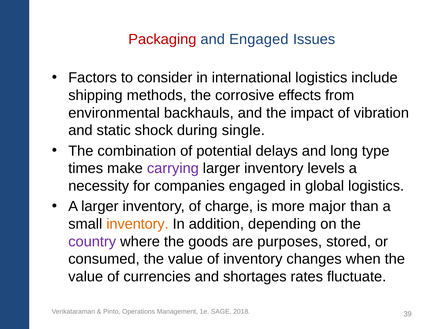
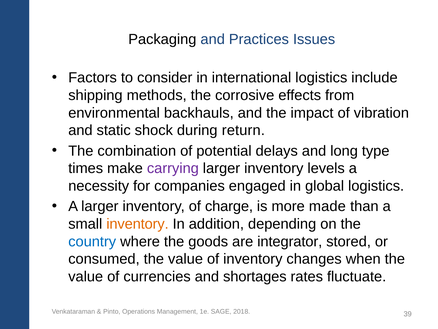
Packaging colour: red -> black
and Engaged: Engaged -> Practices
single: single -> return
major: major -> made
country colour: purple -> blue
purposes: purposes -> integrator
